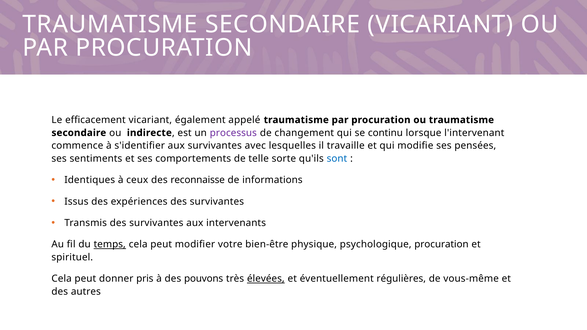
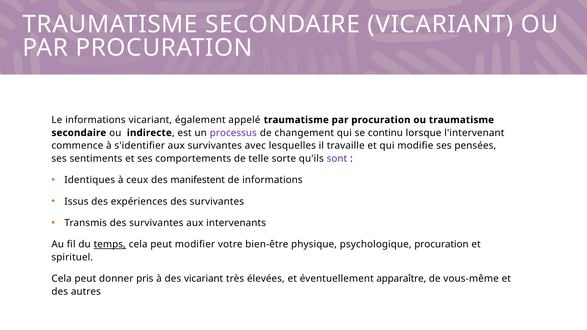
Le efficacement: efficacement -> informations
sont colour: blue -> purple
reconnaisse: reconnaisse -> manifestent
des pouvons: pouvons -> vicariant
élevées underline: present -> none
régulières: régulières -> apparaître
